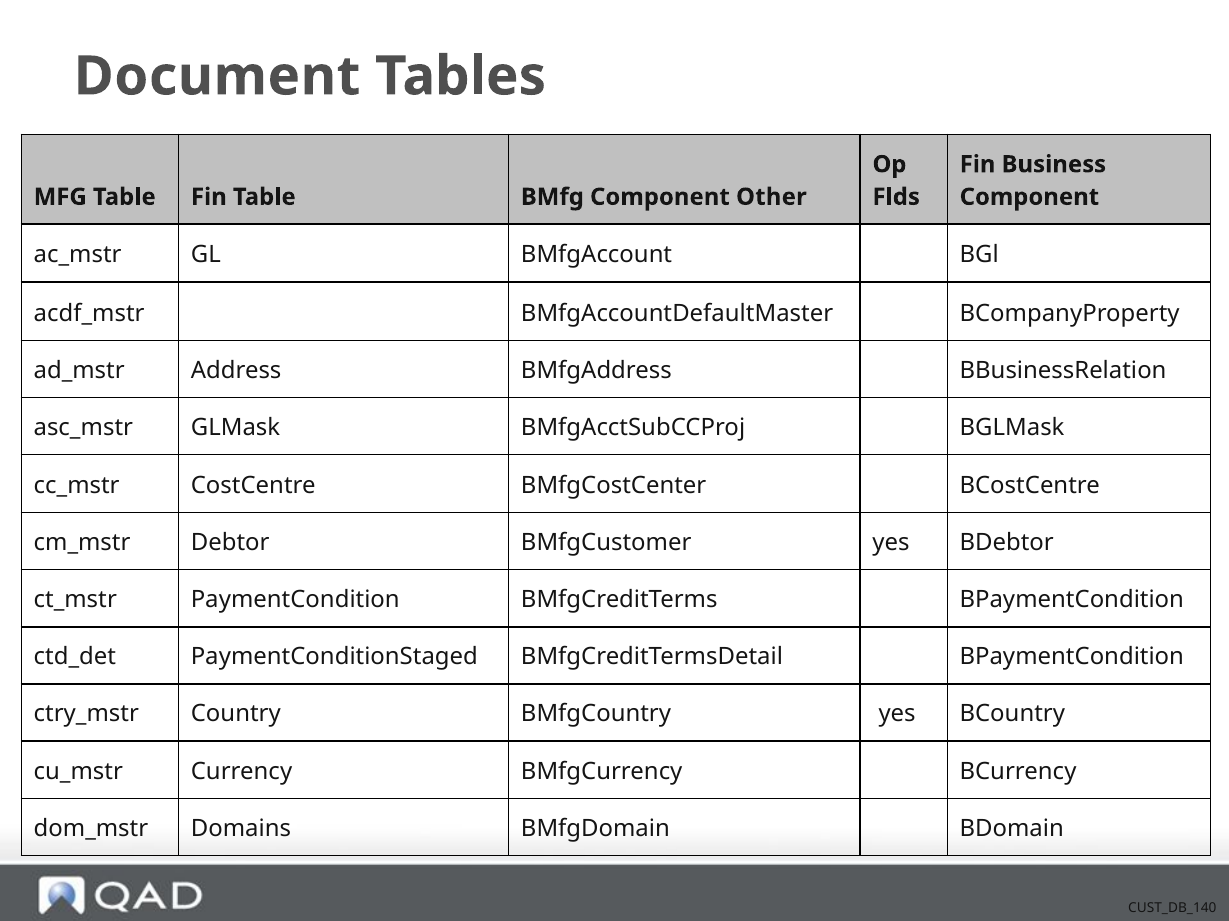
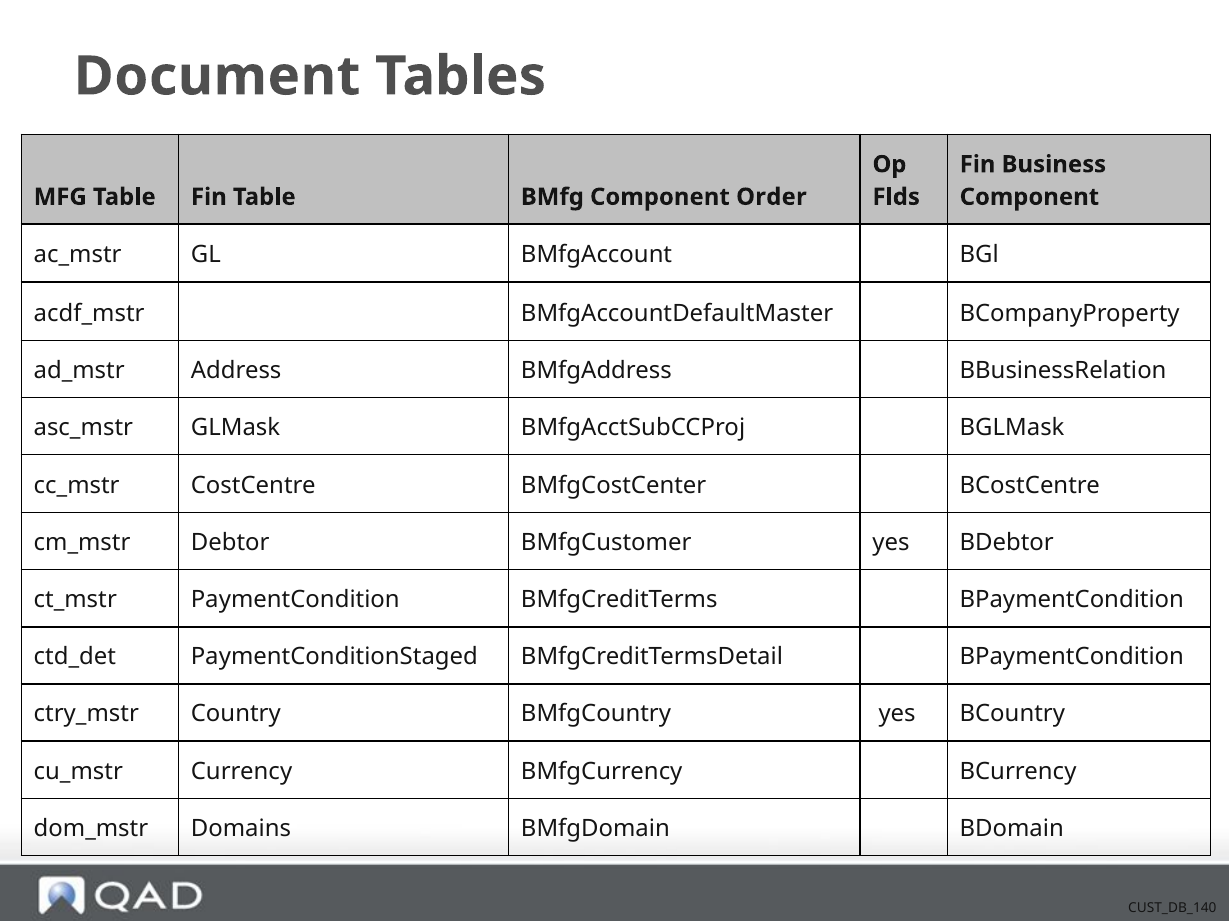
Other: Other -> Order
